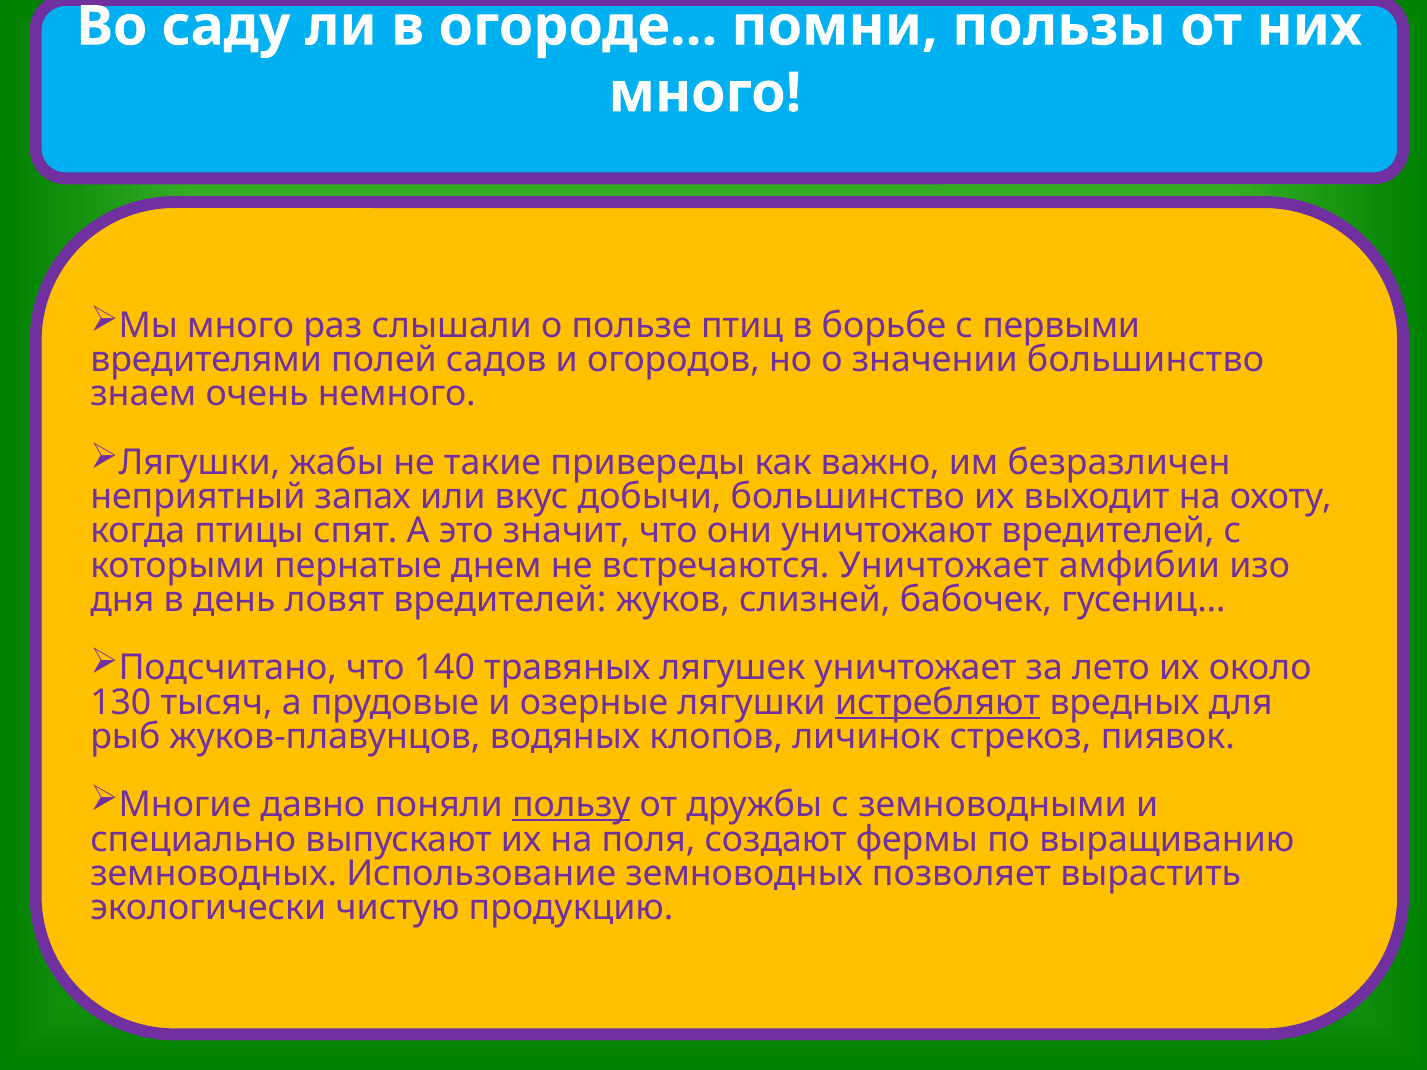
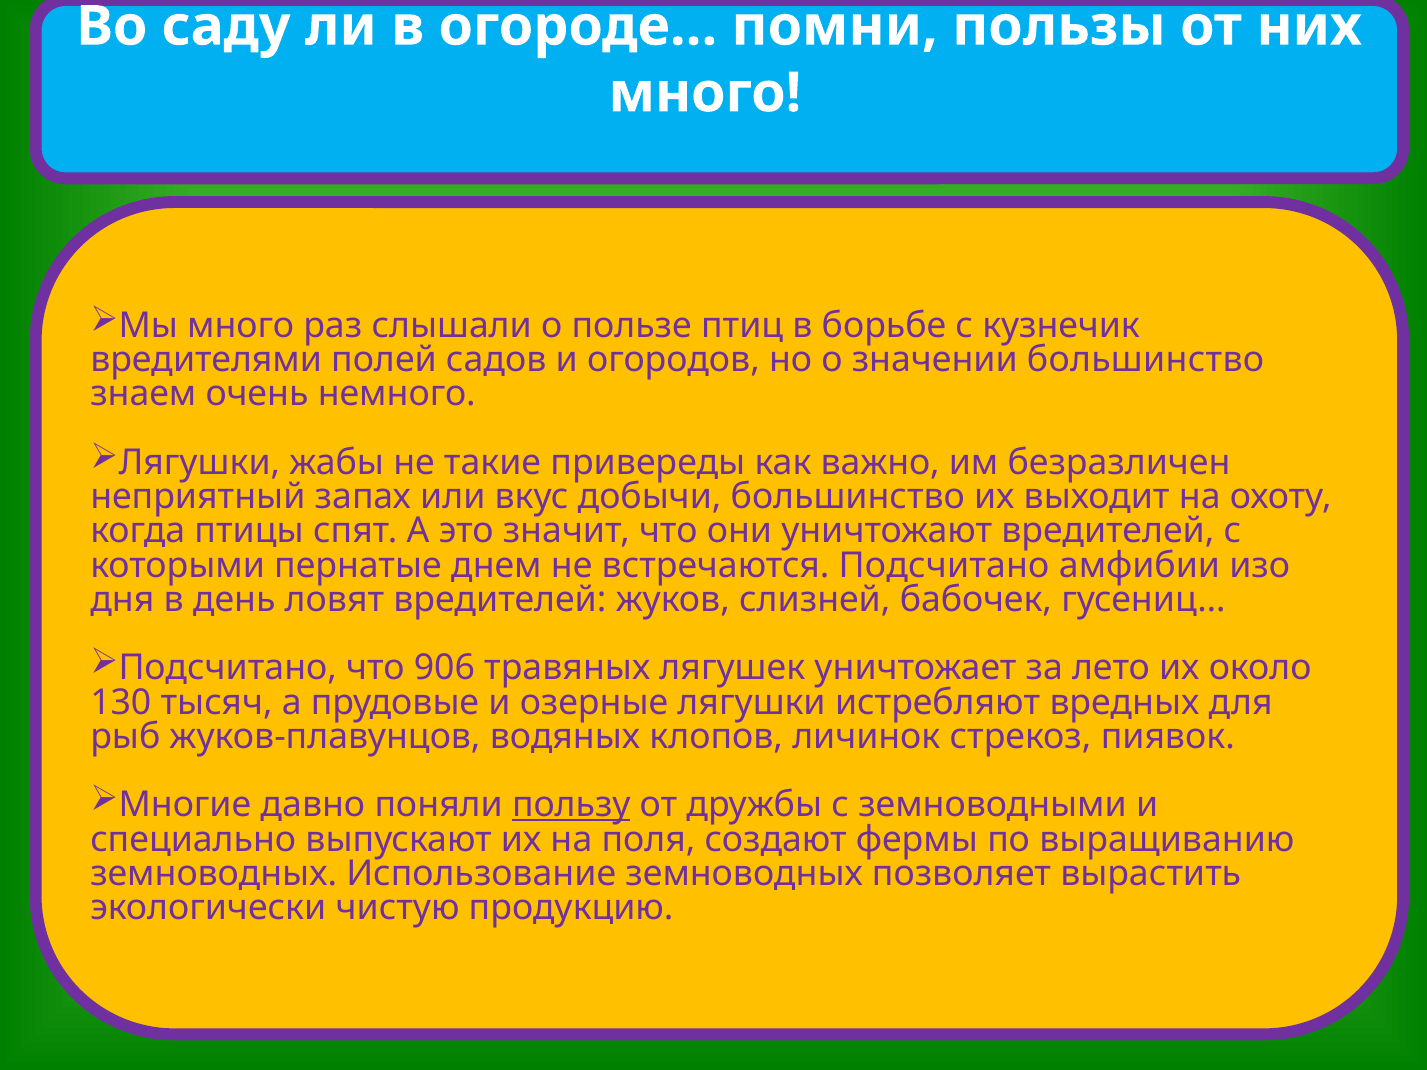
первыми: первыми -> кузнечик
встречаются Уничтожает: Уничтожает -> Подсчитано
140: 140 -> 906
истребляют underline: present -> none
